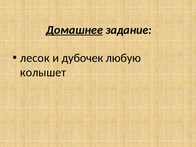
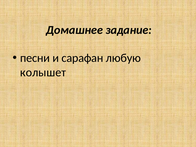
Домашнее underline: present -> none
лесок: лесок -> песни
дубочек: дубочек -> сарафан
